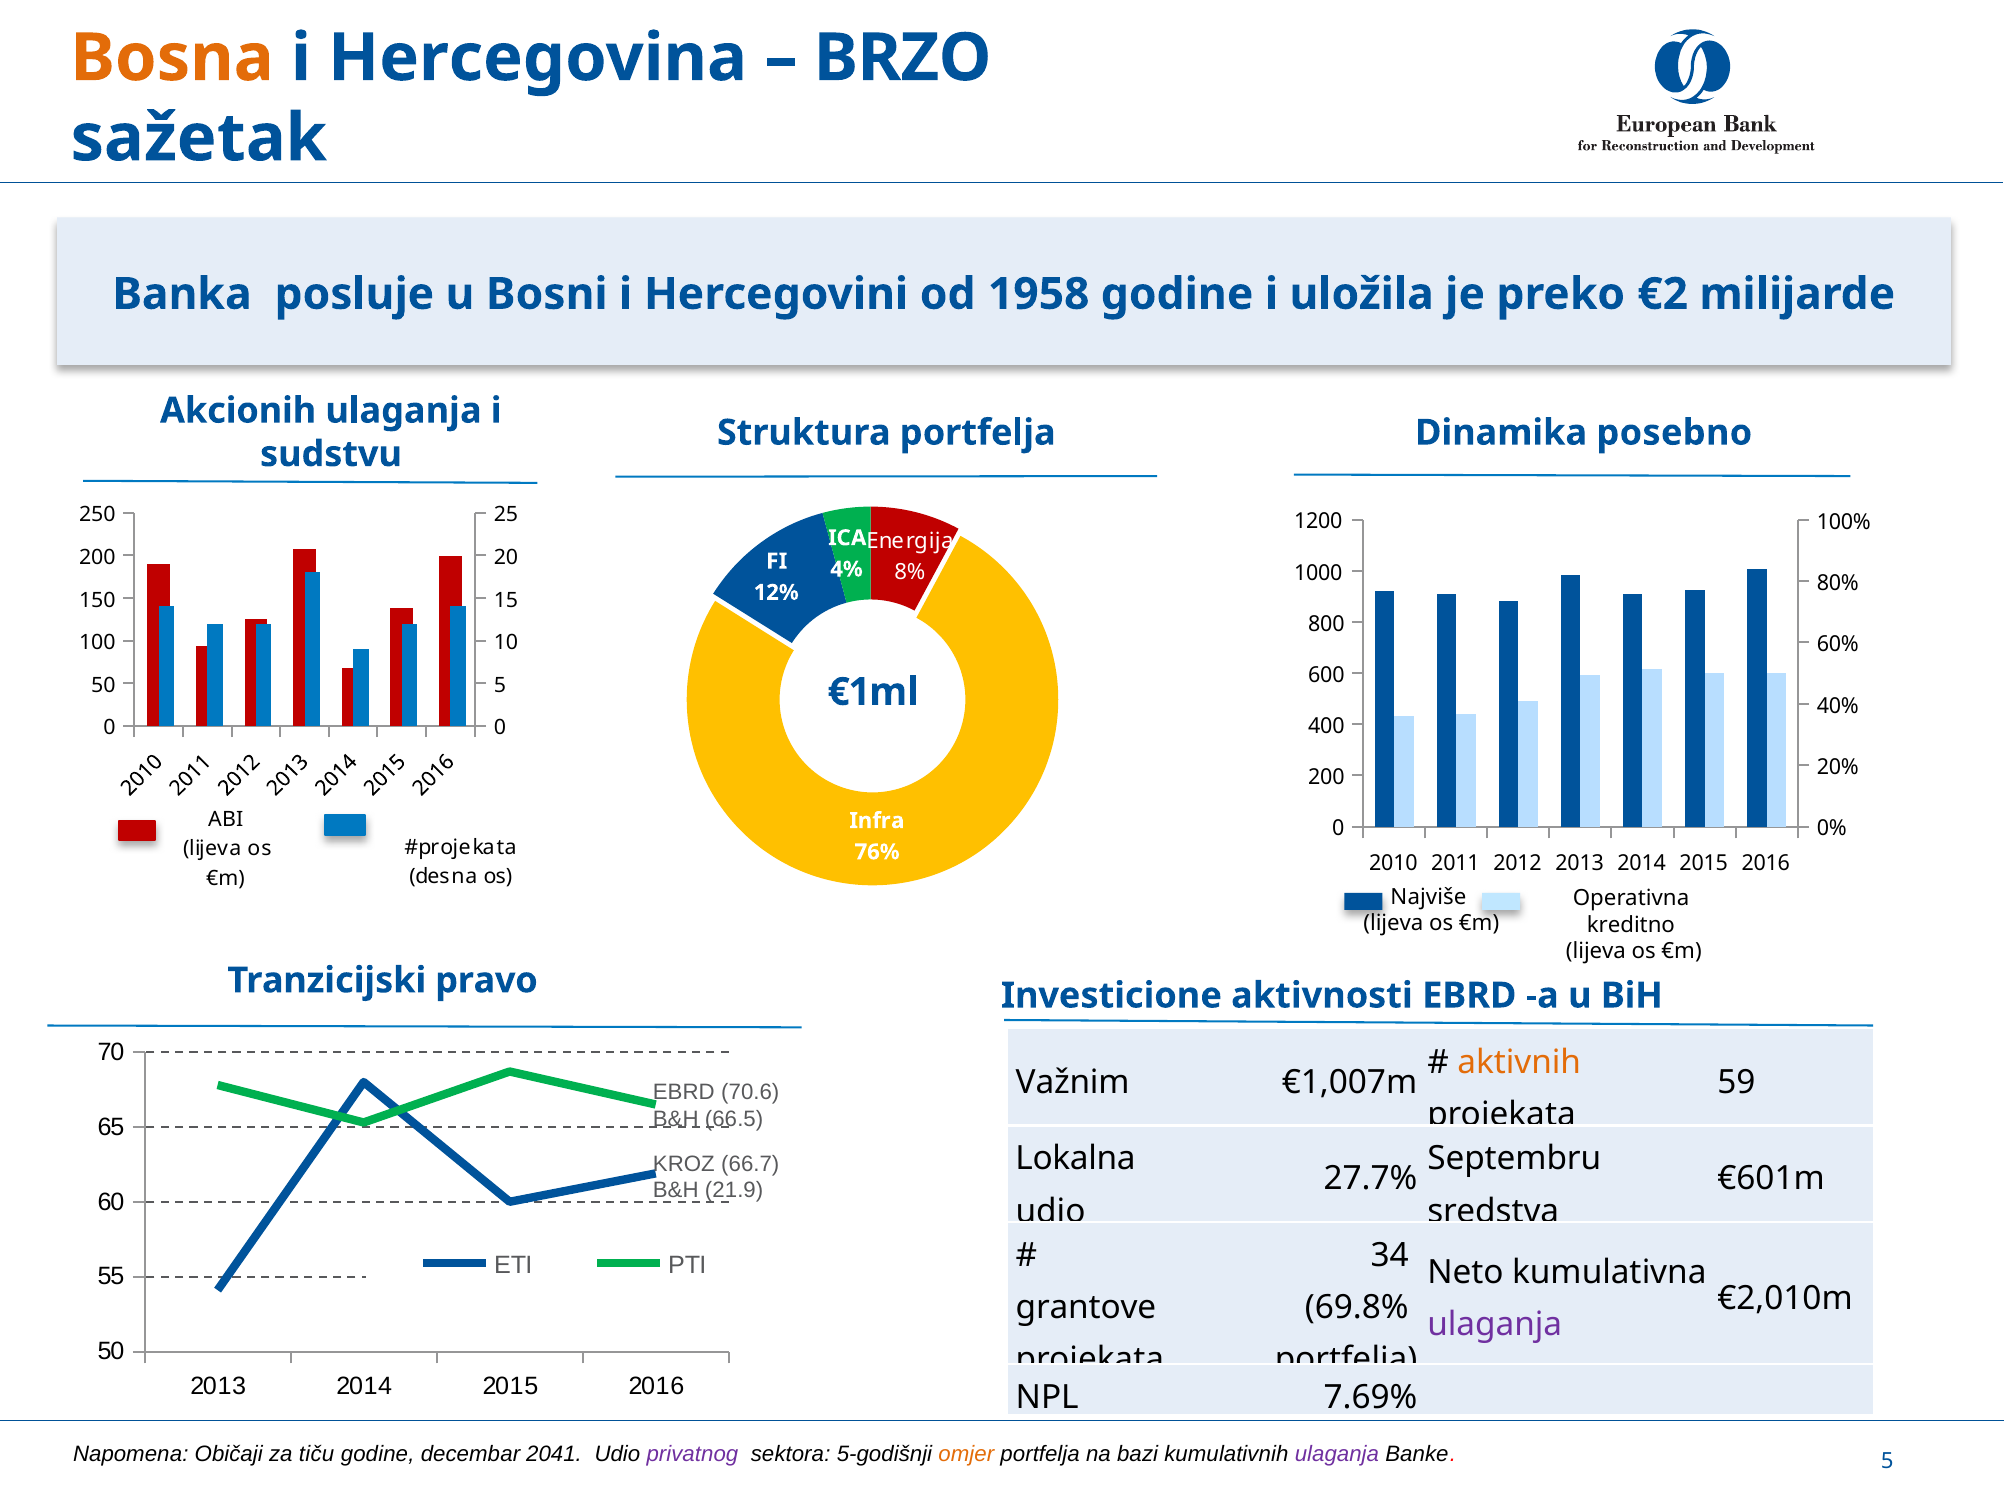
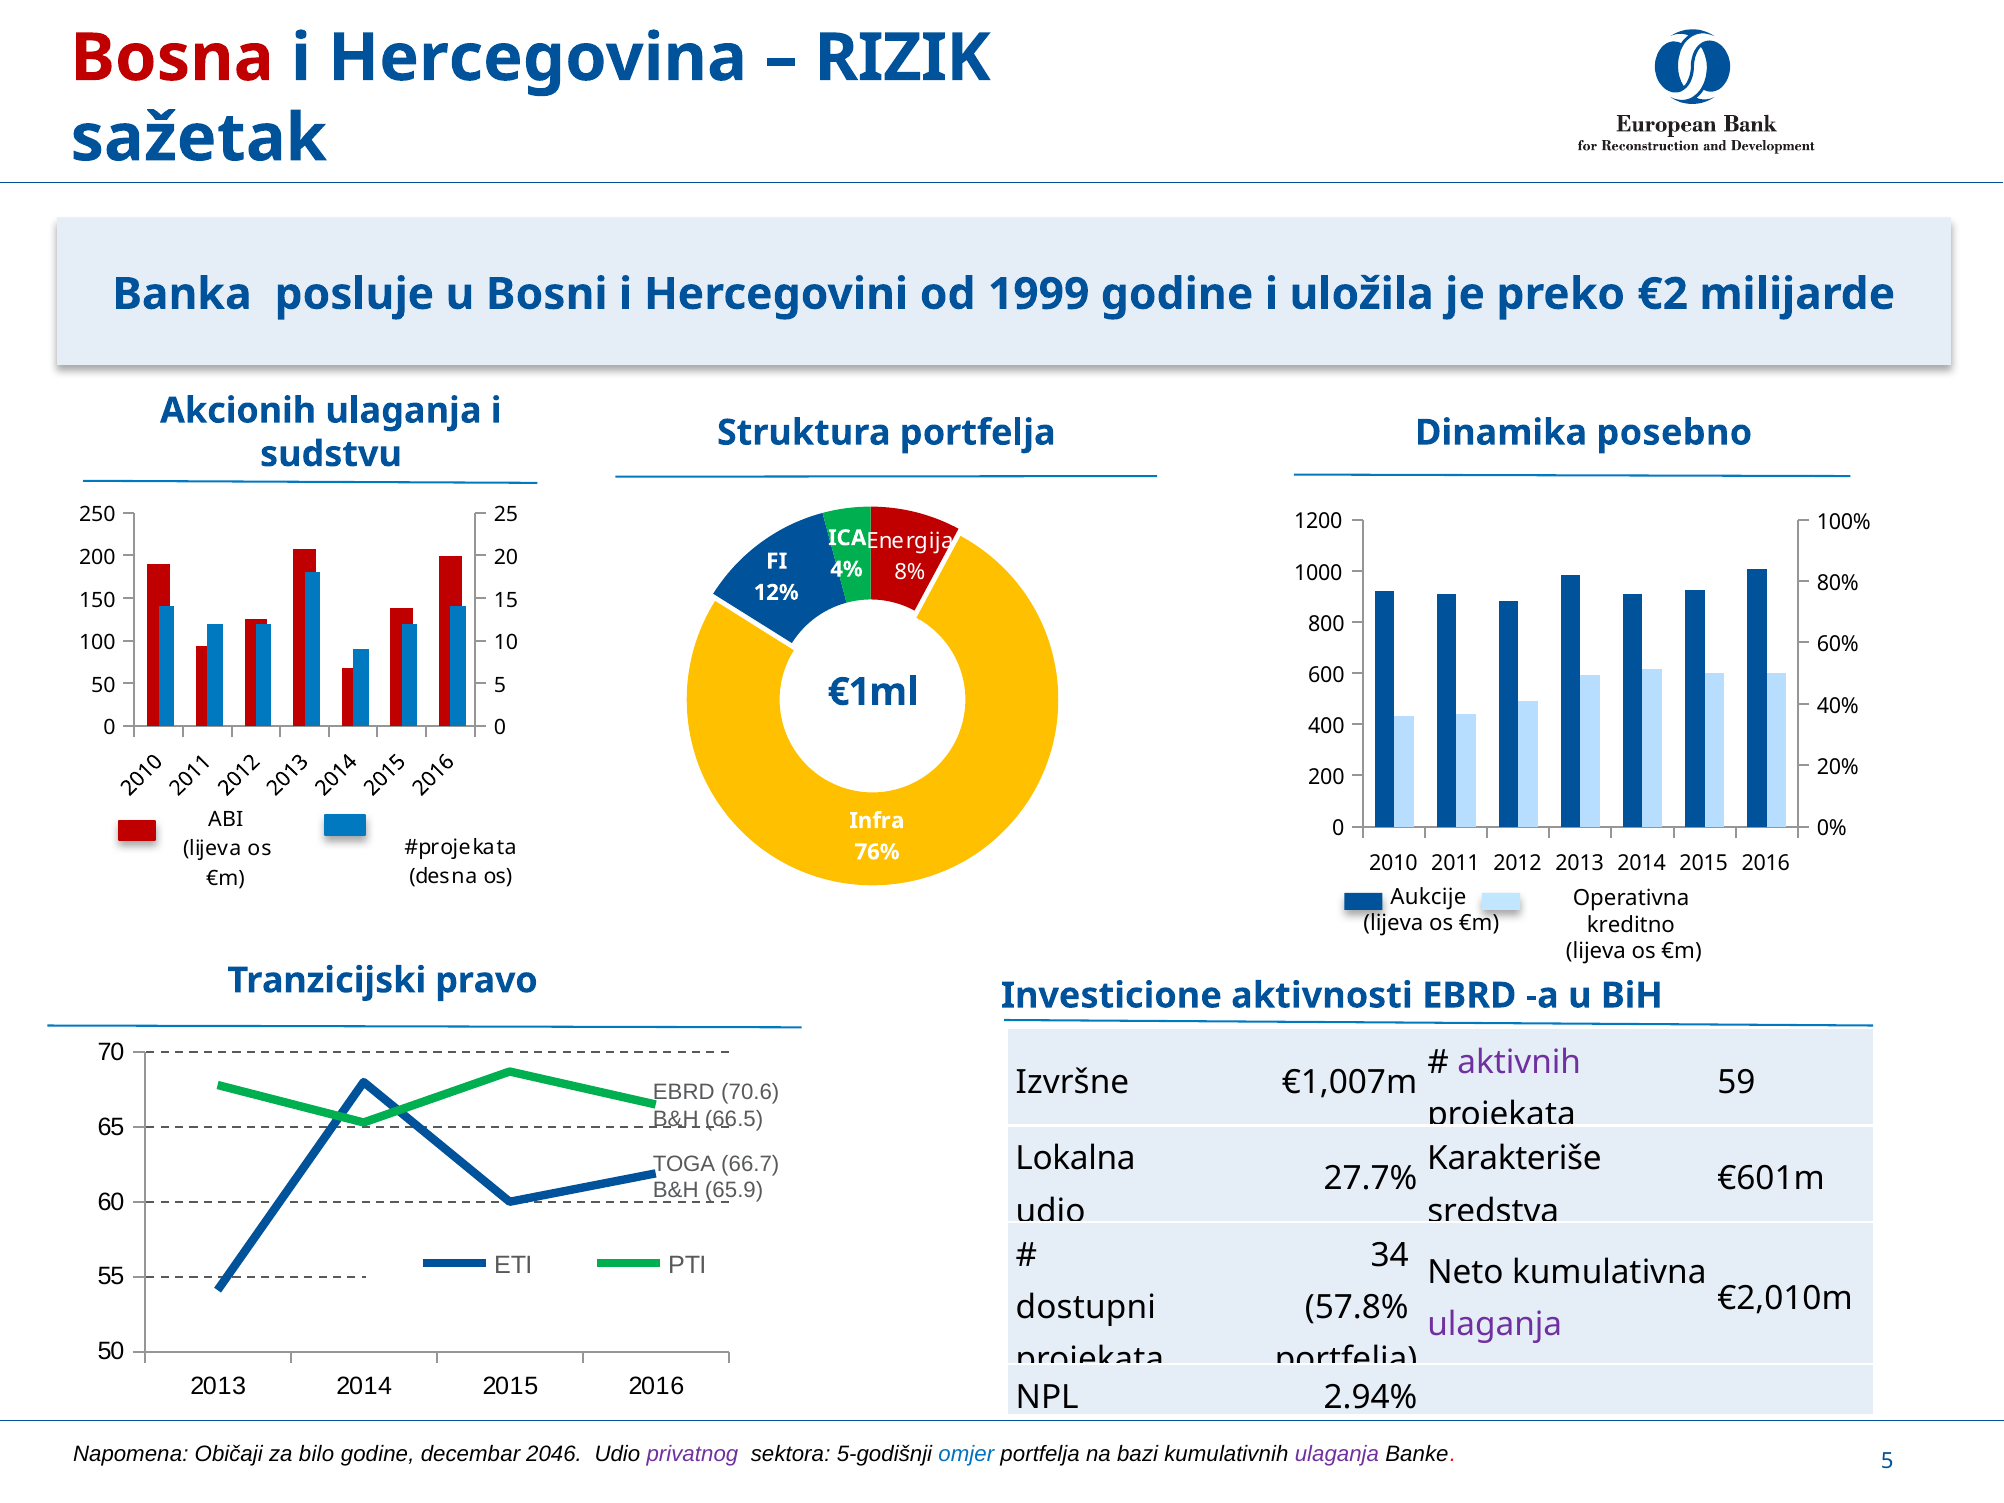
Bosna colour: orange -> red
BRZO: BRZO -> RIZIK
1958: 1958 -> 1999
Najviše: Najviše -> Aukcije
aktivnih colour: orange -> purple
Važnim: Važnim -> Izvršne
Septembru: Septembru -> Karakteriše
KROZ: KROZ -> TOGA
21.9: 21.9 -> 65.9
grantove: grantove -> dostupni
69.8%: 69.8% -> 57.8%
7.69%: 7.69% -> 2.94%
tiču: tiču -> bilo
2041: 2041 -> 2046
omjer colour: orange -> blue
